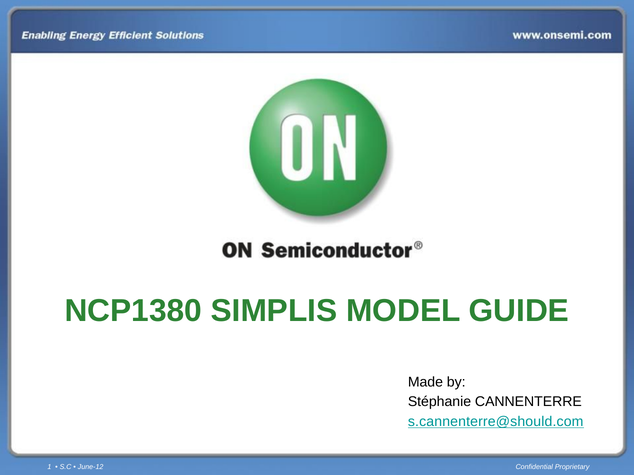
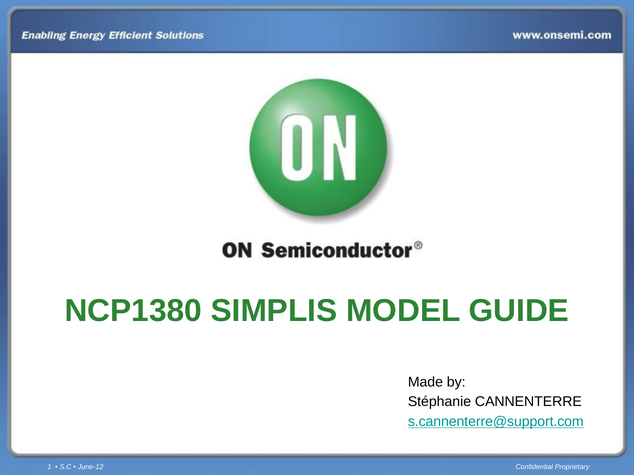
s.cannenterre@should.com: s.cannenterre@should.com -> s.cannenterre@support.com
